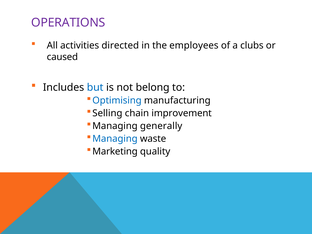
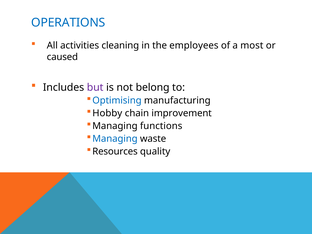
OPERATIONS colour: purple -> blue
directed: directed -> cleaning
clubs: clubs -> most
but colour: blue -> purple
Selling: Selling -> Hobby
generally: generally -> functions
Marketing: Marketing -> Resources
